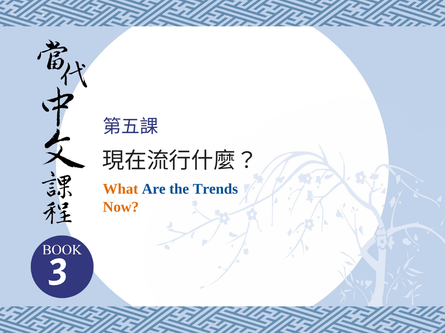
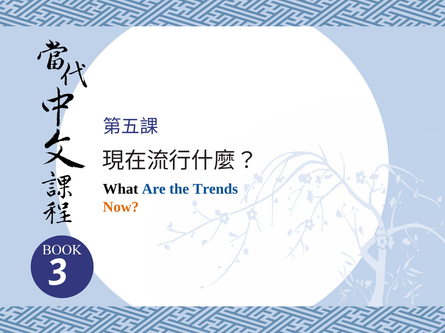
What colour: orange -> black
